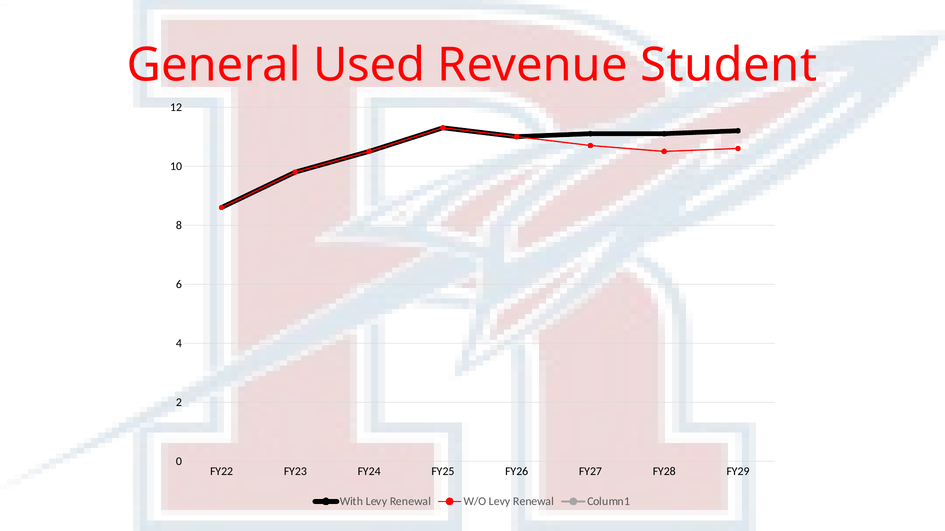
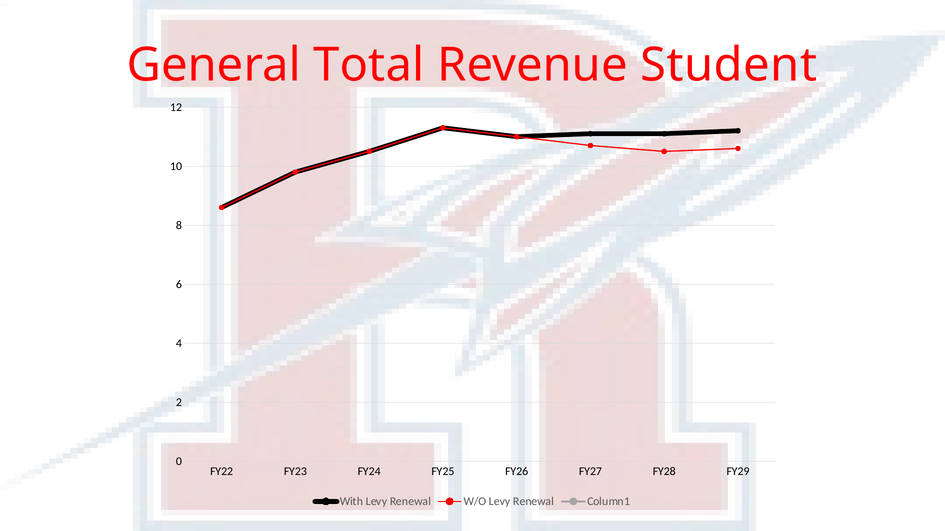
Used: Used -> Total
